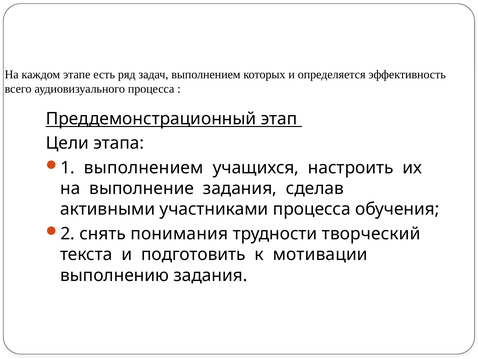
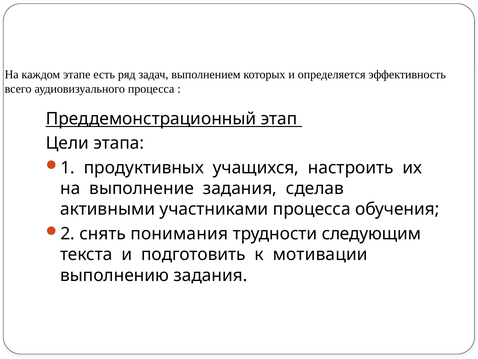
1 выполнением: выполнением -> продуктивных
творческий: творческий -> следующим
